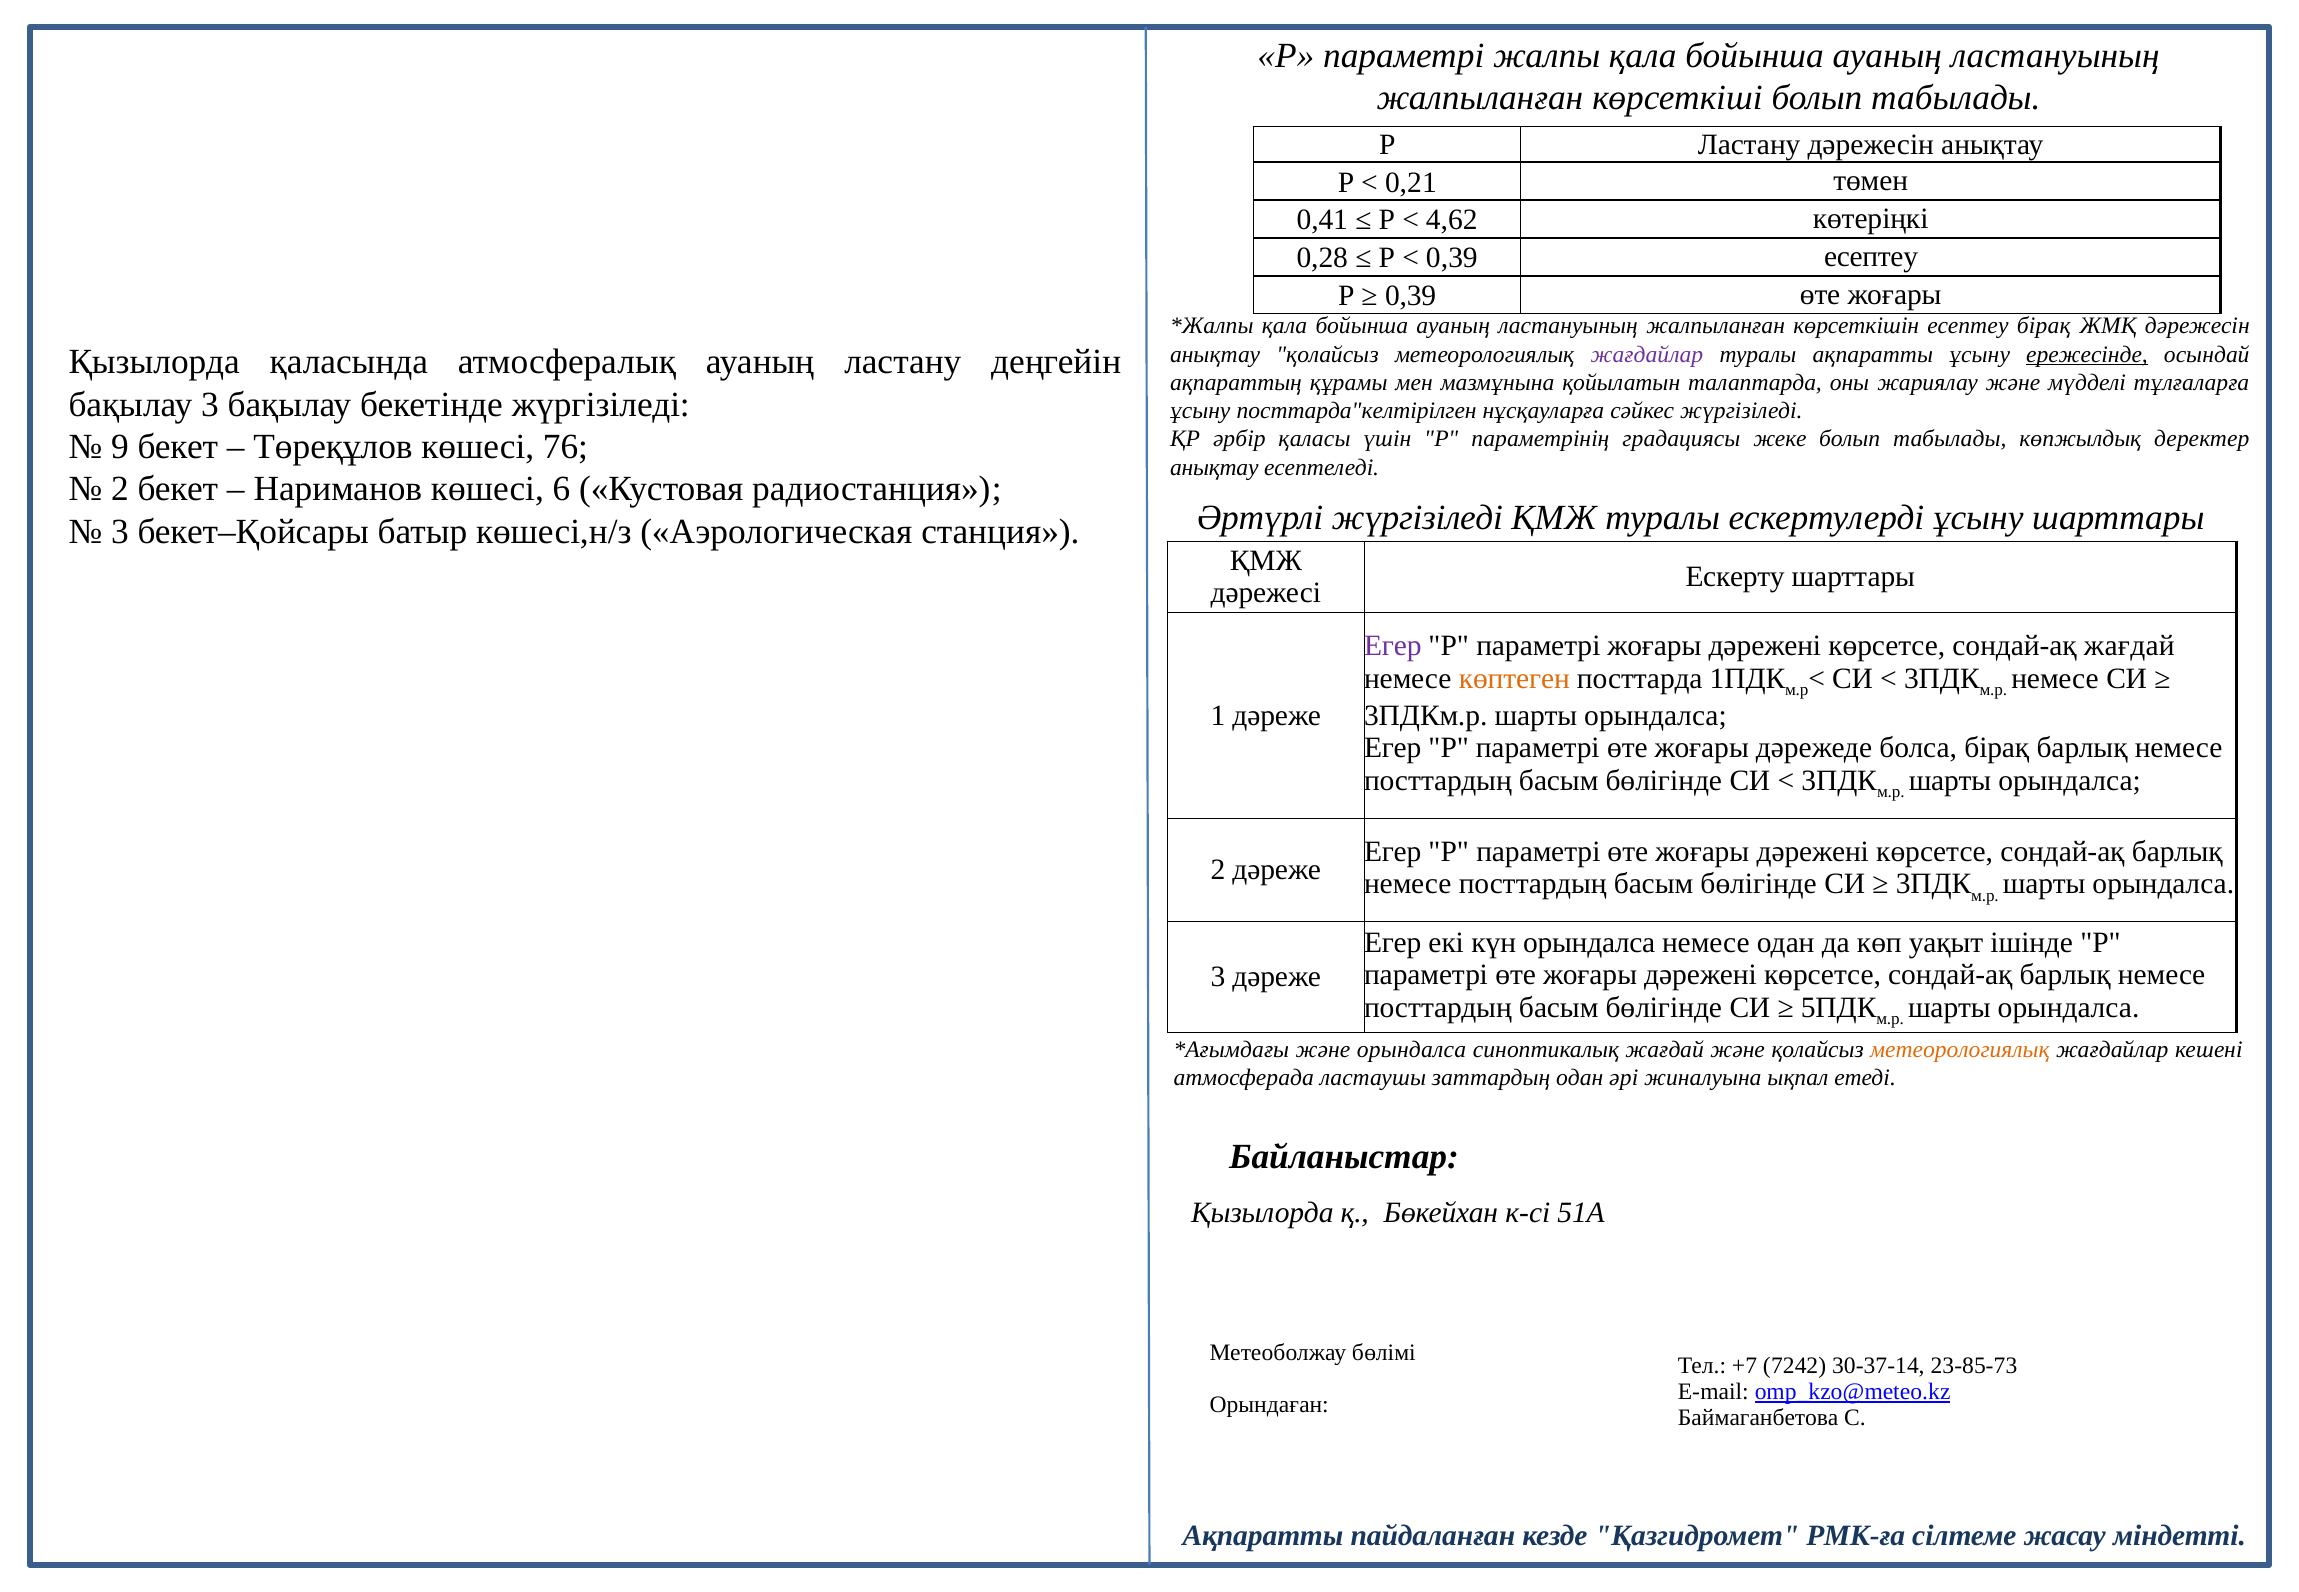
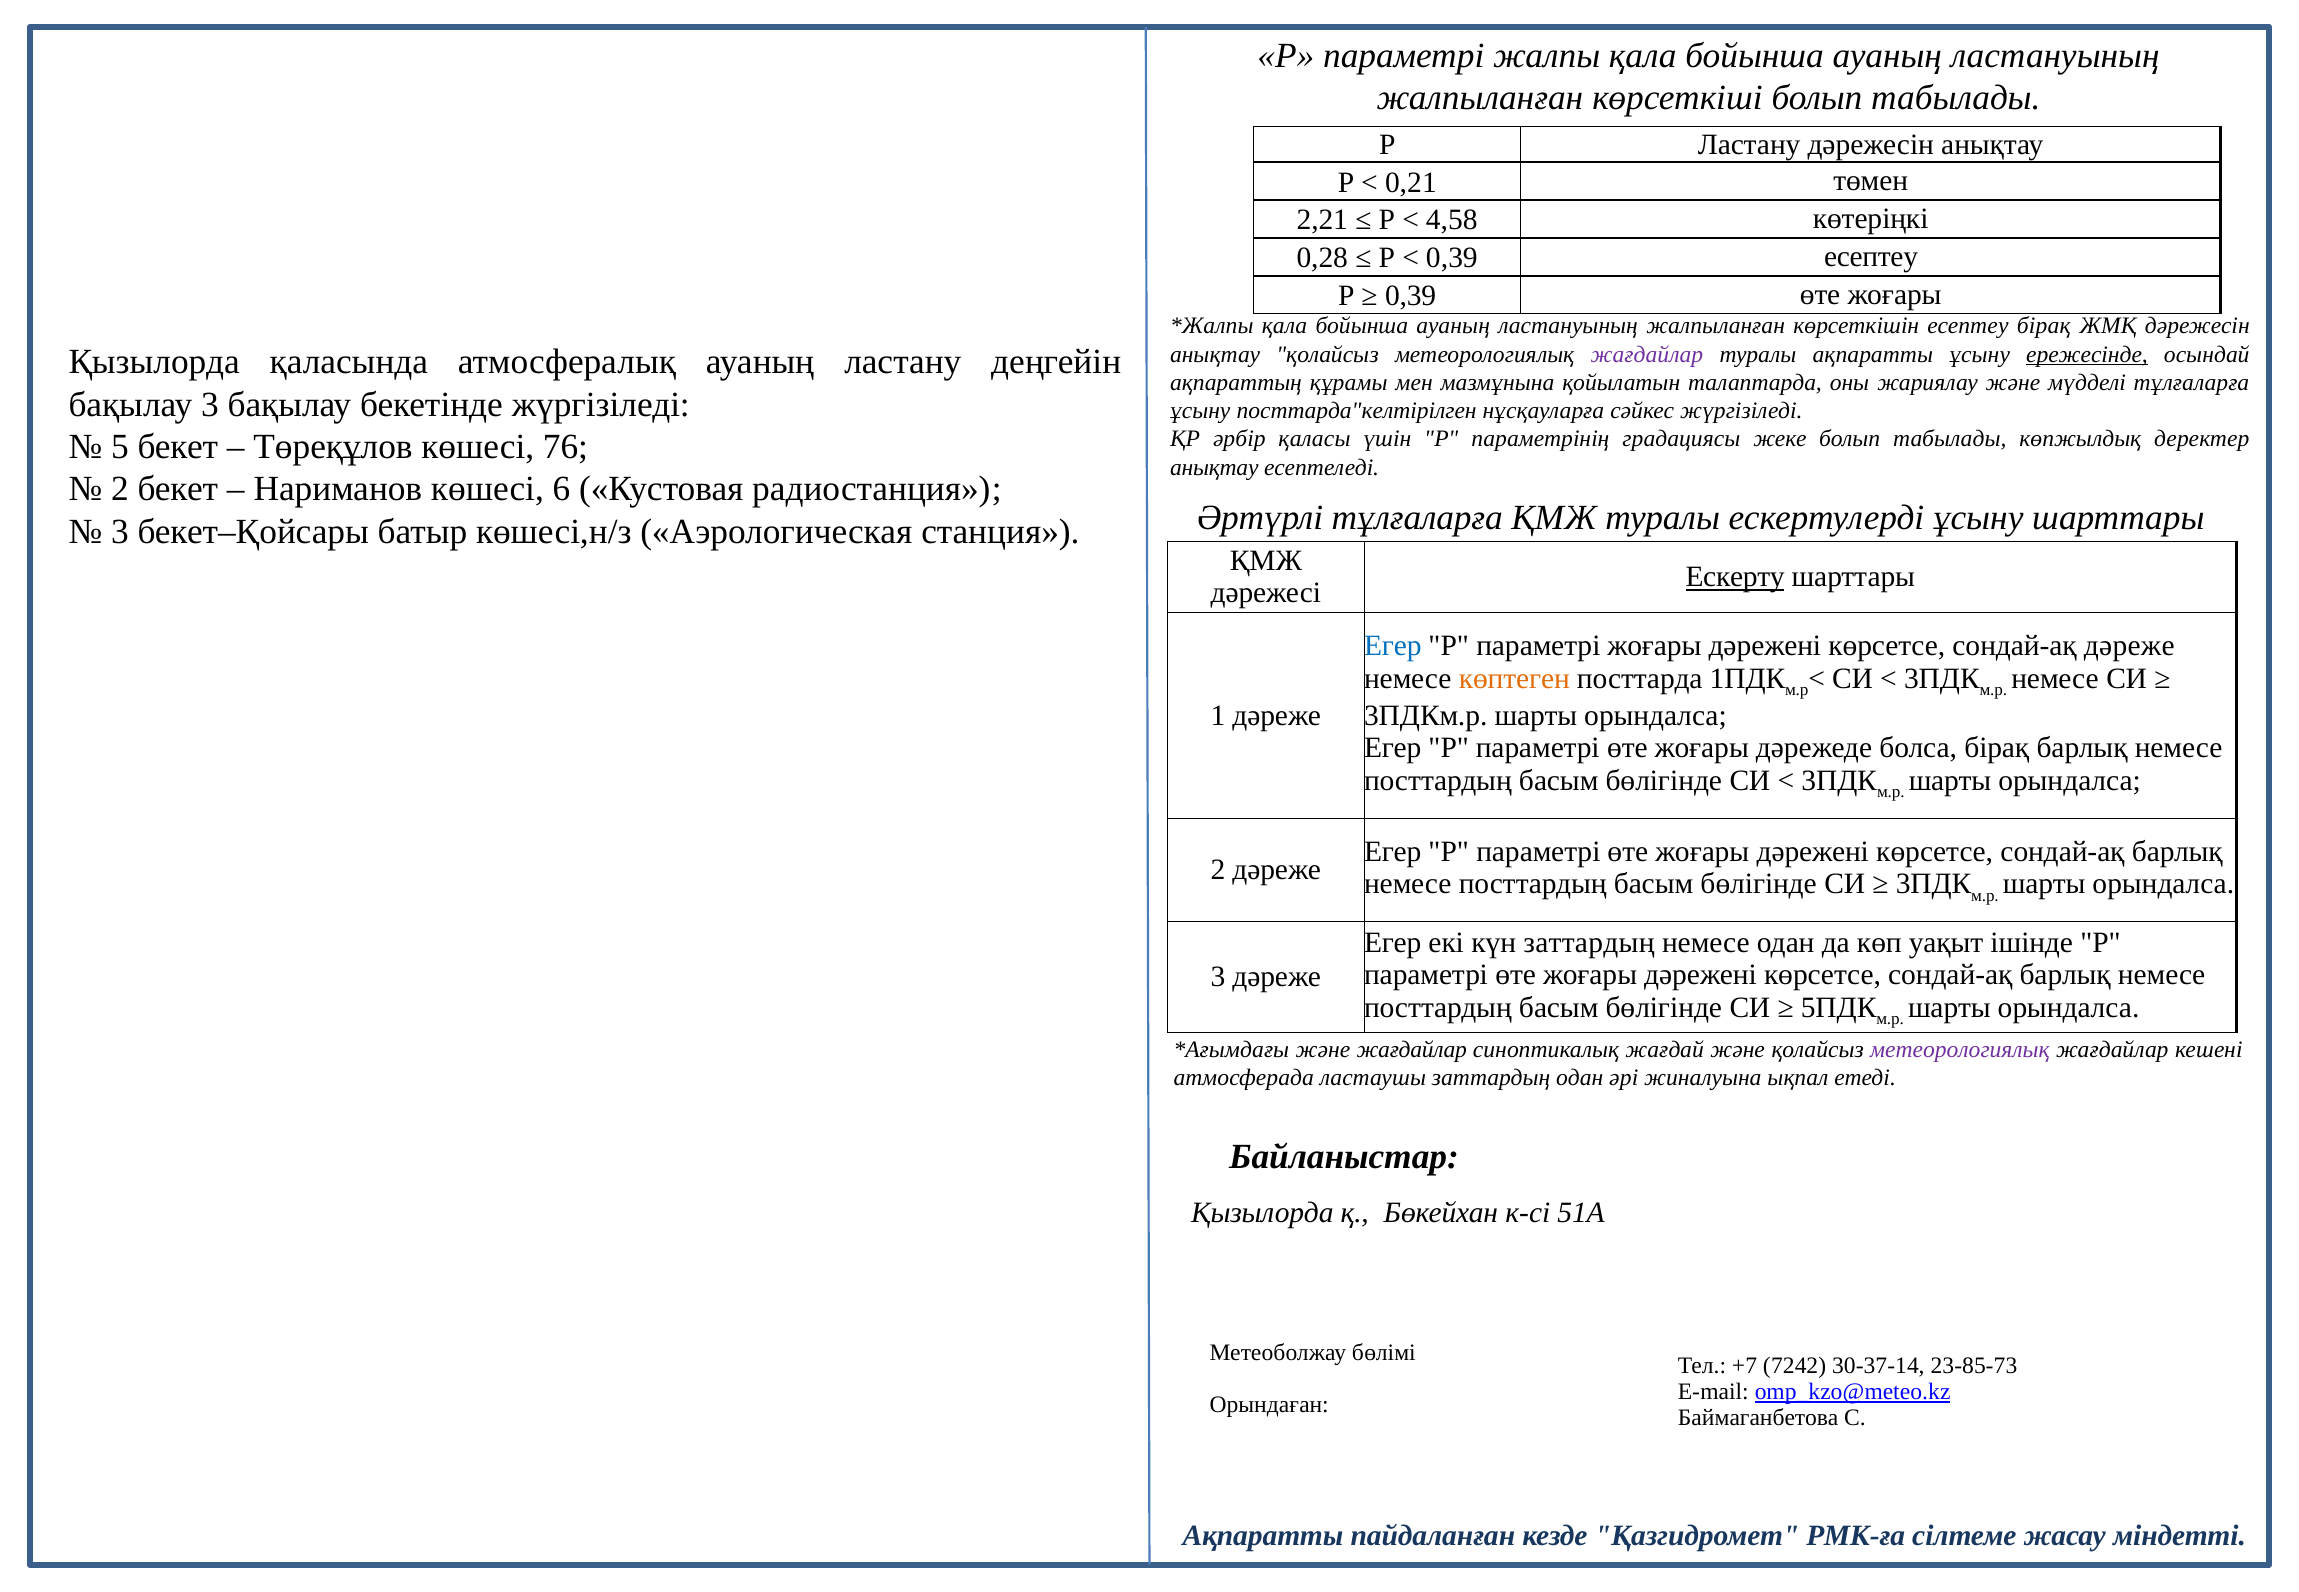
0,41: 0,41 -> 2,21
4,62: 4,62 -> 4,58
9: 9 -> 5
Әртүрлі жүргізіледі: жүргізіледі -> тұлғаларға
Ескерту underline: none -> present
Егер at (1393, 646) colour: purple -> blue
сондай-ақ жағдай: жағдай -> дәреже
күн орындалса: орындалса -> заттардың
және орындалса: орындалса -> жағдайлар
метеорологиялық at (1960, 1050) colour: orange -> purple
